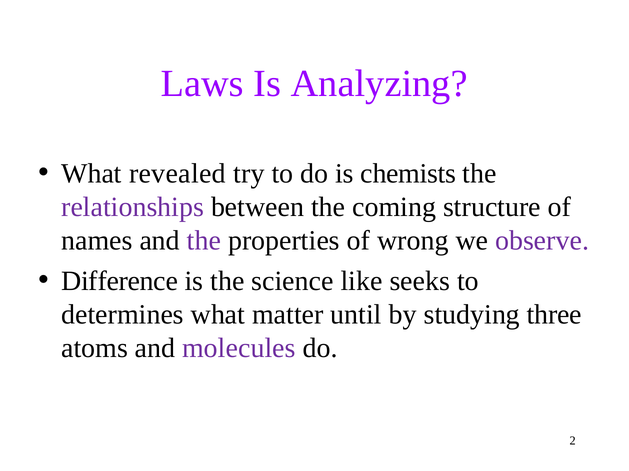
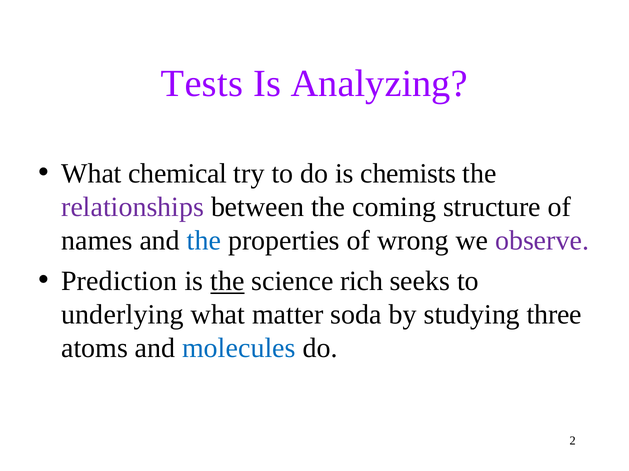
Laws: Laws -> Tests
revealed: revealed -> chemical
the at (204, 241) colour: purple -> blue
Difference: Difference -> Prediction
the at (227, 282) underline: none -> present
like: like -> rich
determines: determines -> underlying
until: until -> soda
molecules colour: purple -> blue
